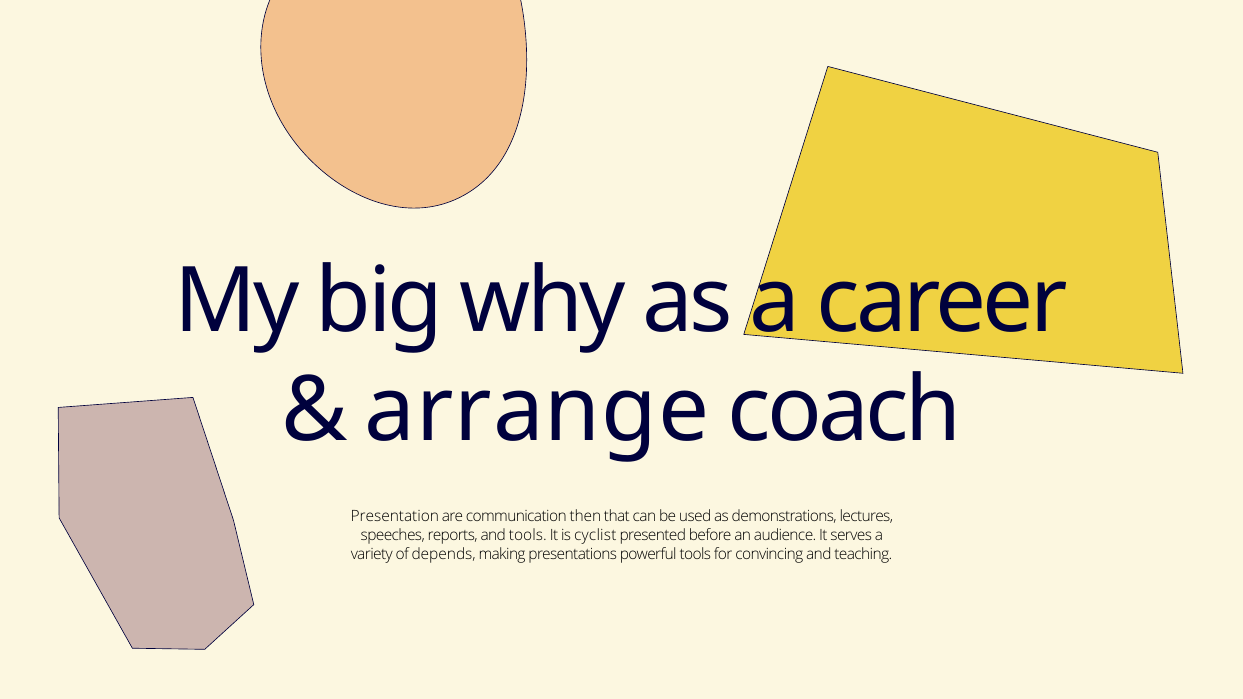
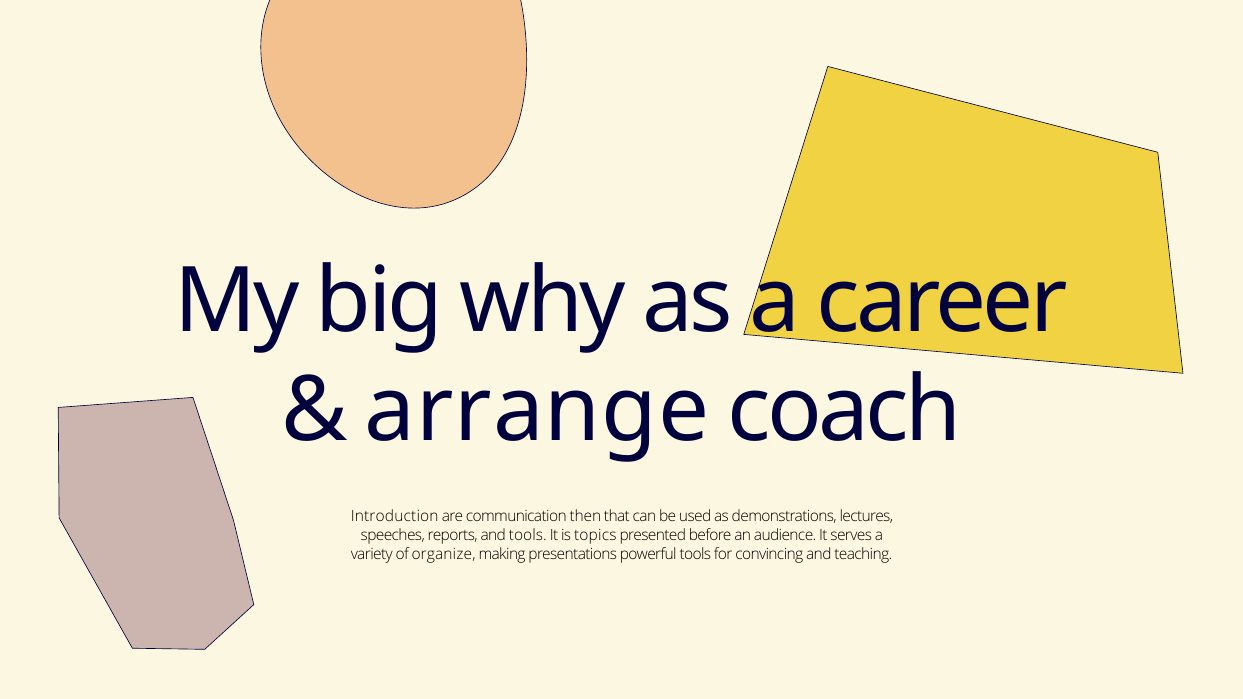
Presentation: Presentation -> Introduction
cyclist: cyclist -> topics
depends: depends -> organize
